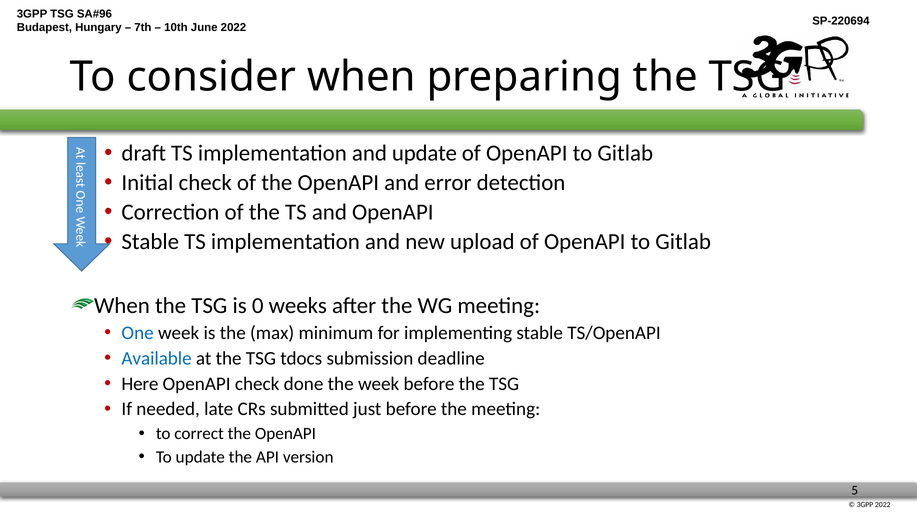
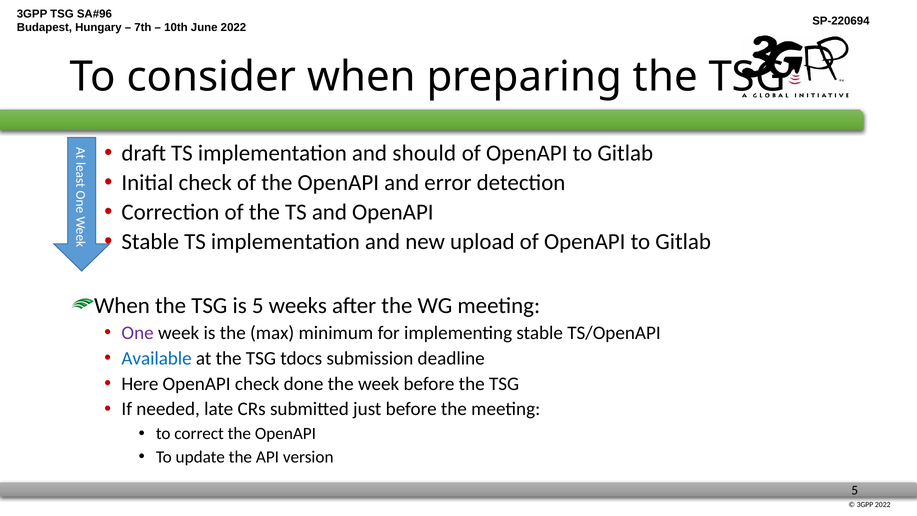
and update: update -> should
is 0: 0 -> 5
One colour: blue -> purple
